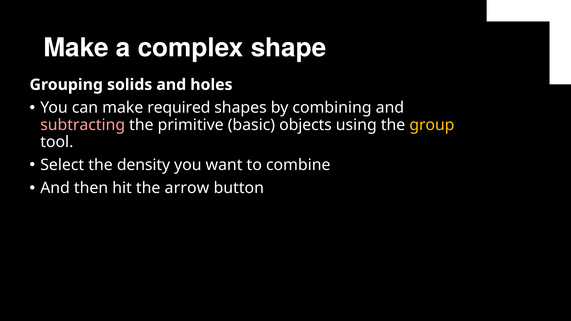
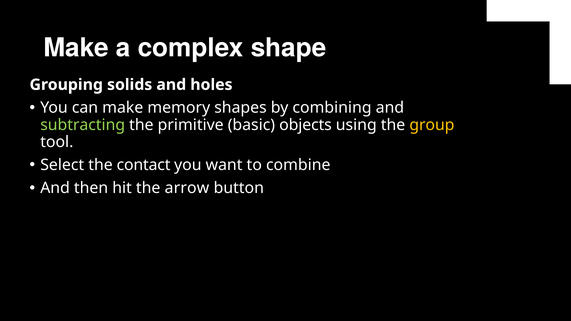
required: required -> memory
subtracting colour: pink -> light green
density: density -> contact
